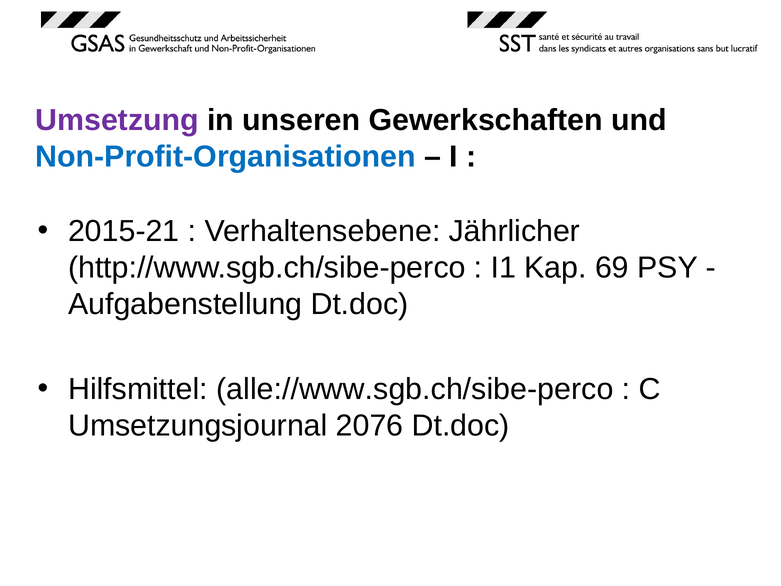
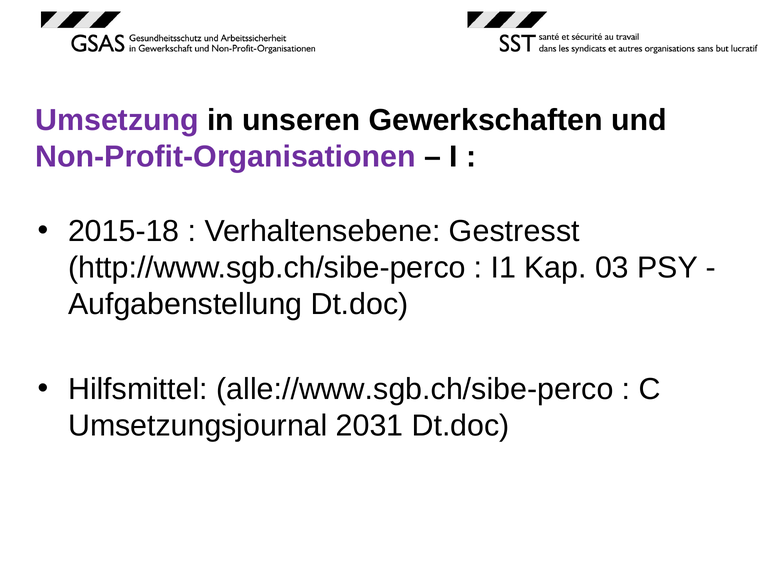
Non-Profit-Organisationen colour: blue -> purple
2015-21: 2015-21 -> 2015-18
Jährlicher: Jährlicher -> Gestresst
69: 69 -> 03
2076: 2076 -> 2031
